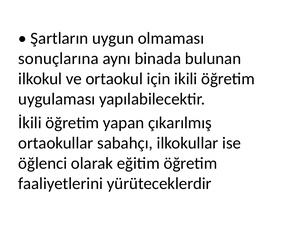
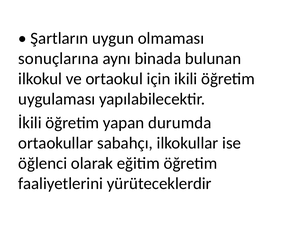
çıkarılmış: çıkarılmış -> durumda
